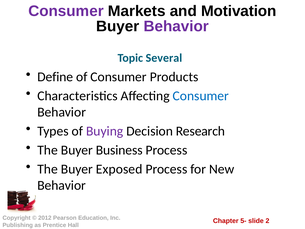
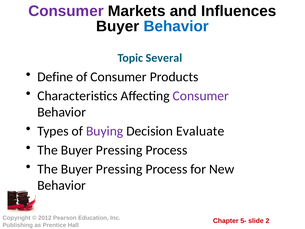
Motivation: Motivation -> Influences
Behavior at (176, 26) colour: purple -> blue
Consumer at (201, 96) colour: blue -> purple
Research: Research -> Evaluate
Business at (119, 150): Business -> Pressing
Exposed at (119, 169): Exposed -> Pressing
